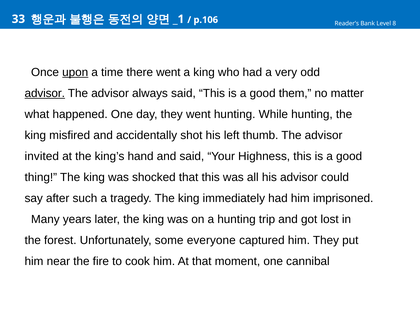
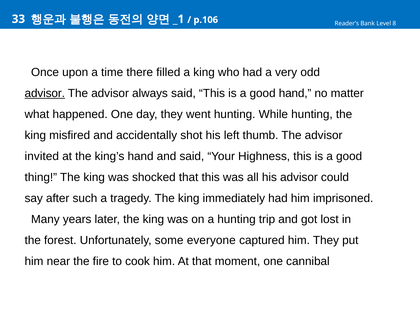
upon underline: present -> none
there went: went -> filled
good them: them -> hand
